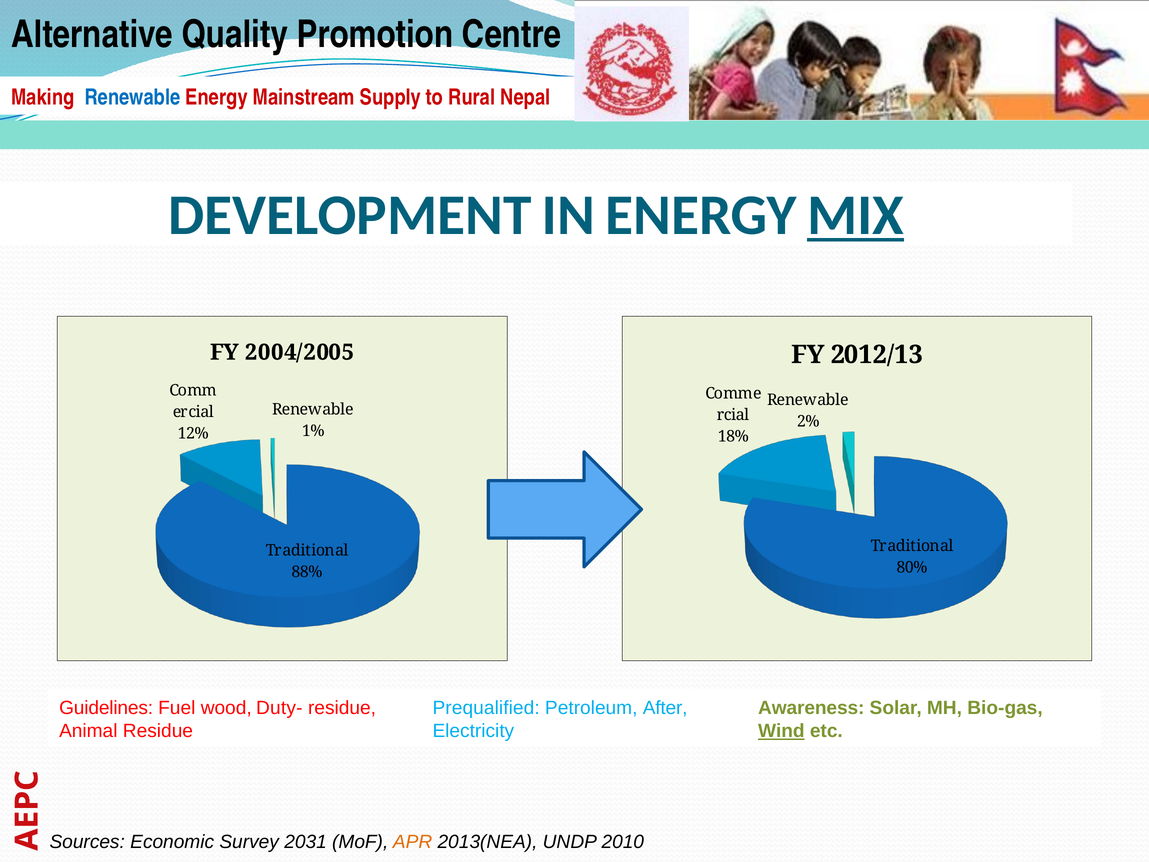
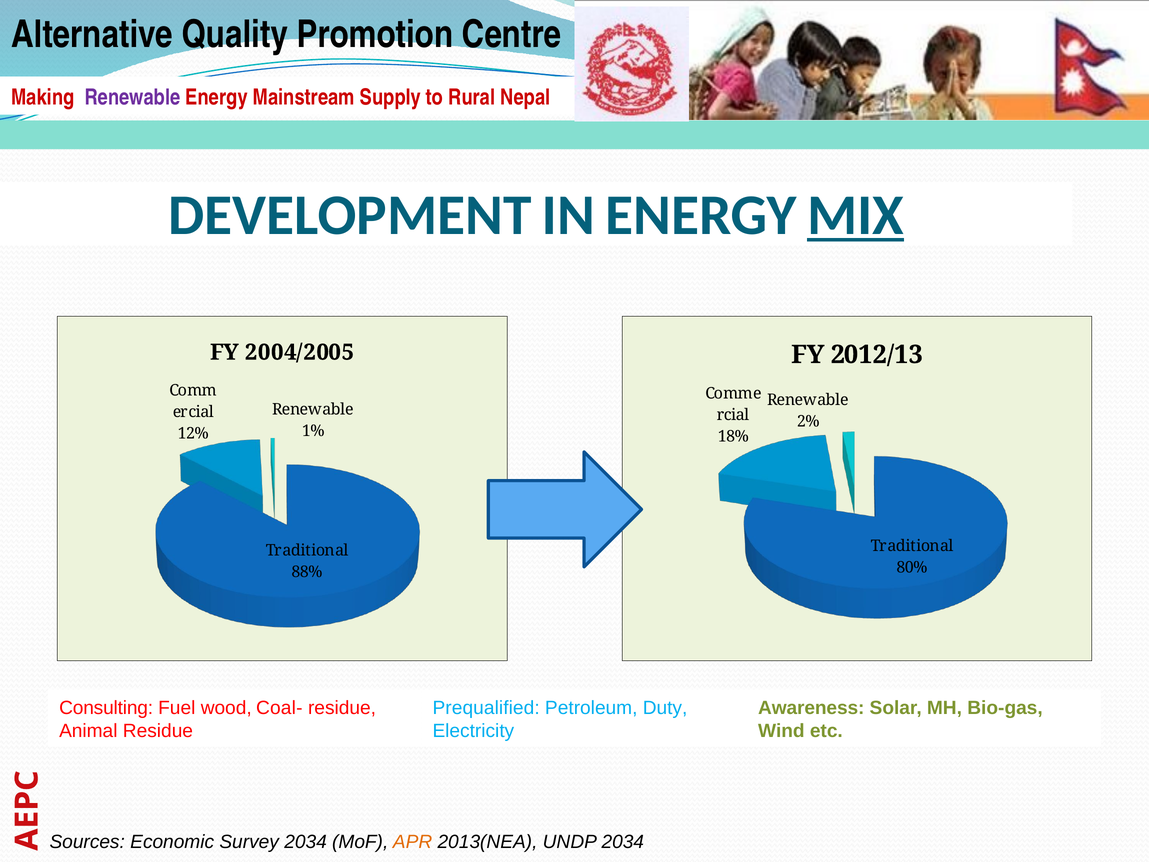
Renewable at (132, 97) colour: blue -> purple
Guidelines: Guidelines -> Consulting
Duty-: Duty- -> Coal-
After: After -> Duty
Wind underline: present -> none
Survey 2031: 2031 -> 2034
UNDP 2010: 2010 -> 2034
